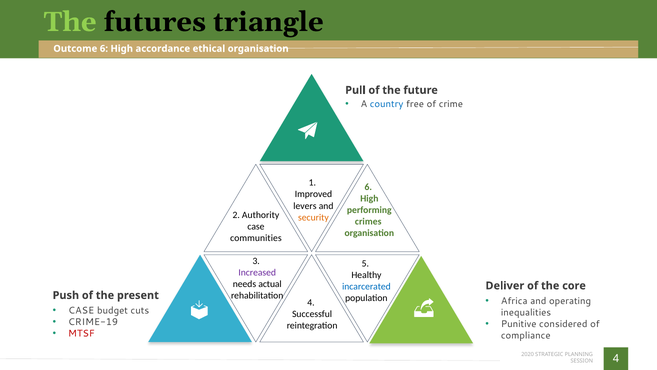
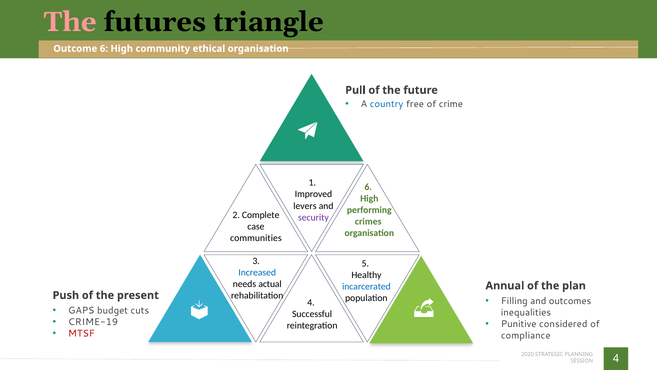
The at (70, 22) colour: light green -> pink
accordance: accordance -> community
Authority: Authority -> Complete
security colour: orange -> purple
Increased colour: purple -> blue
Deliver: Deliver -> Annual
core: core -> plan
Africa: Africa -> Filling
operating: operating -> outcomes
CASE at (81, 310): CASE -> GAPS
